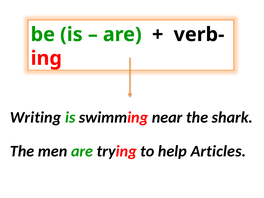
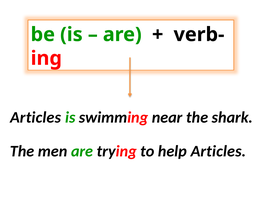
Writing at (36, 117): Writing -> Articles
